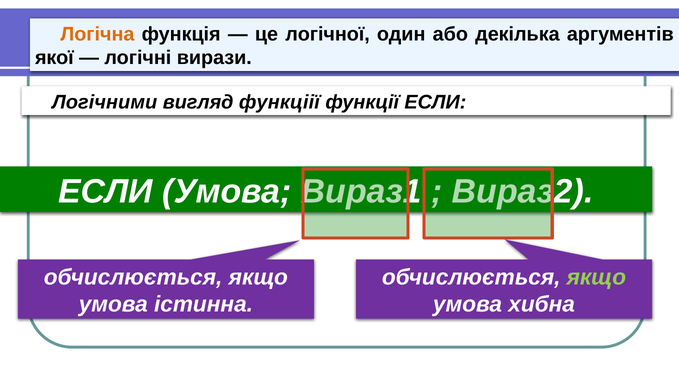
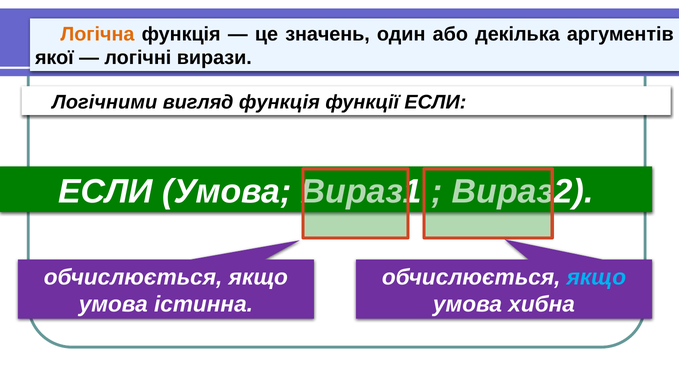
логічної: логічної -> значень
вигляд функціії: функціії -> функція
якщо at (596, 278) colour: light green -> light blue
